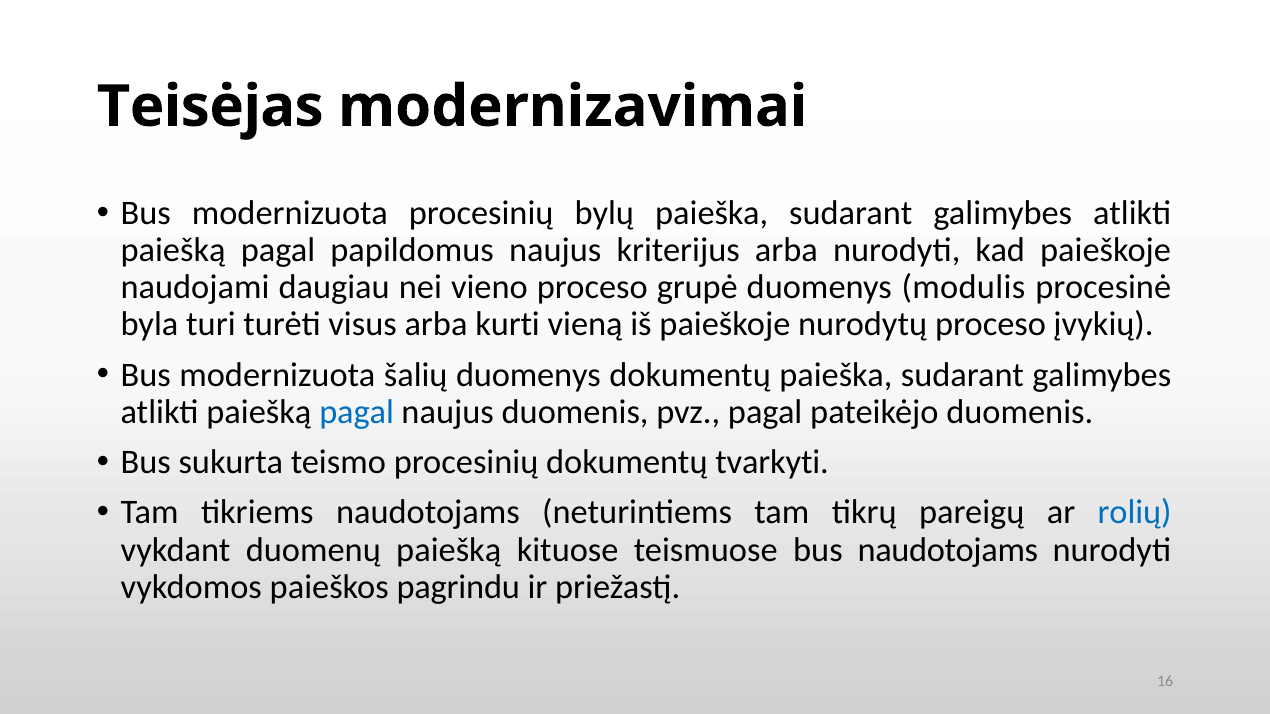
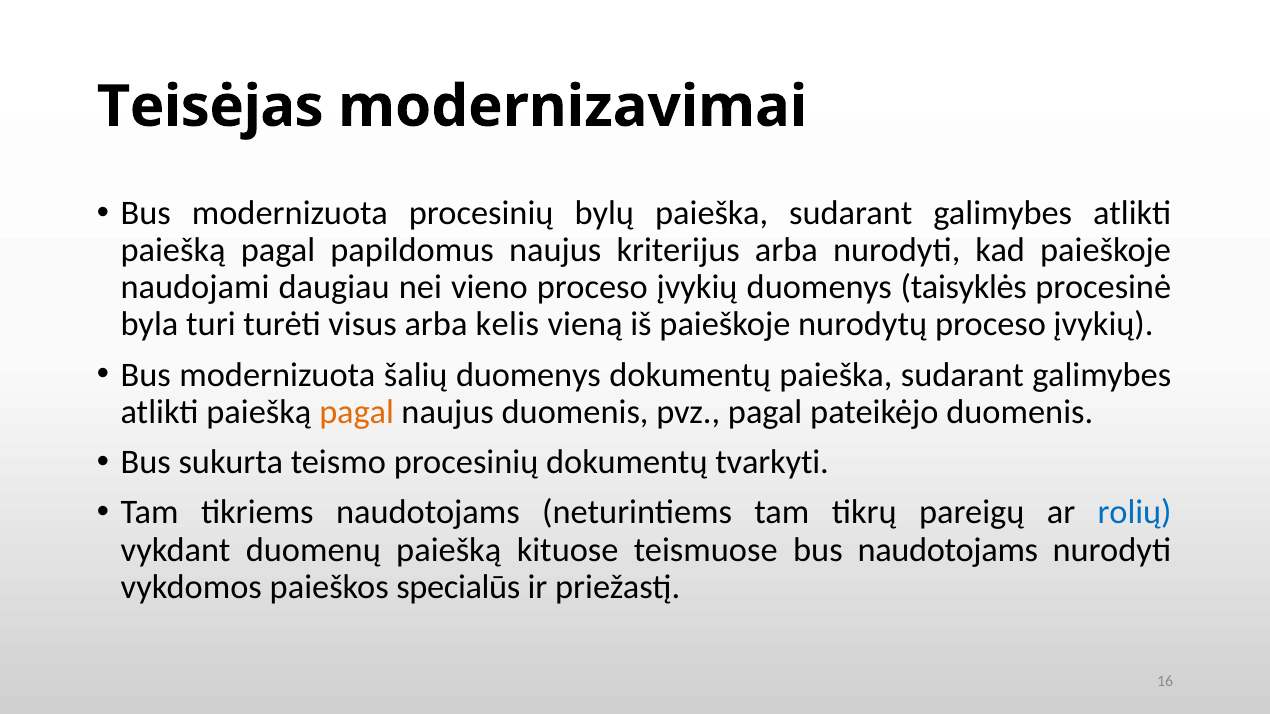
vieno proceso grupė: grupė -> įvykių
modulis: modulis -> taisyklės
kurti: kurti -> kelis
pagal at (357, 412) colour: blue -> orange
pagrindu: pagrindu -> specialūs
